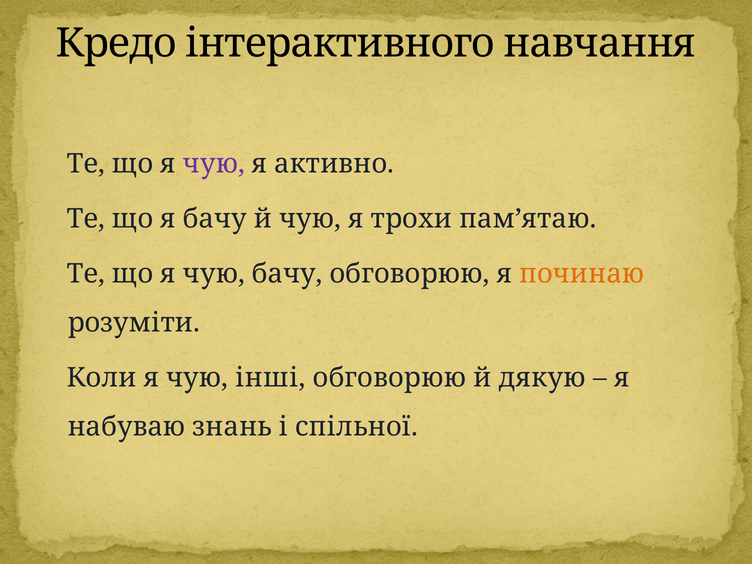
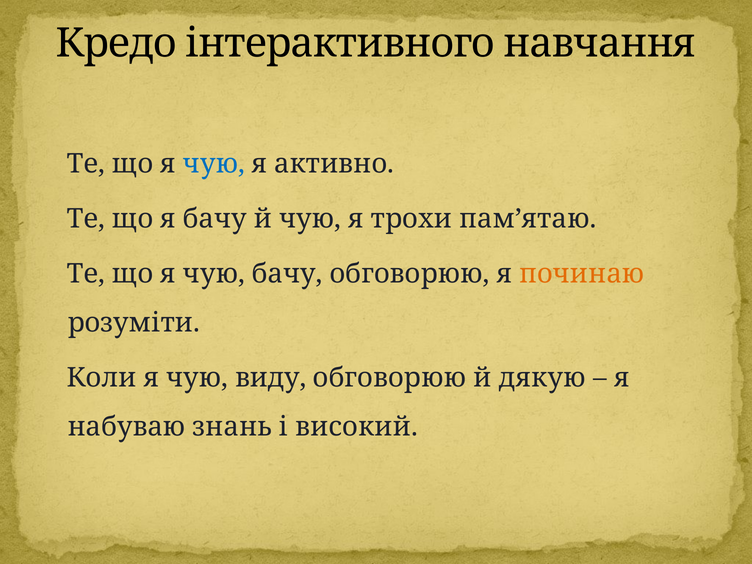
чую at (214, 164) colour: purple -> blue
інші: інші -> виду
спільної: спільної -> високий
